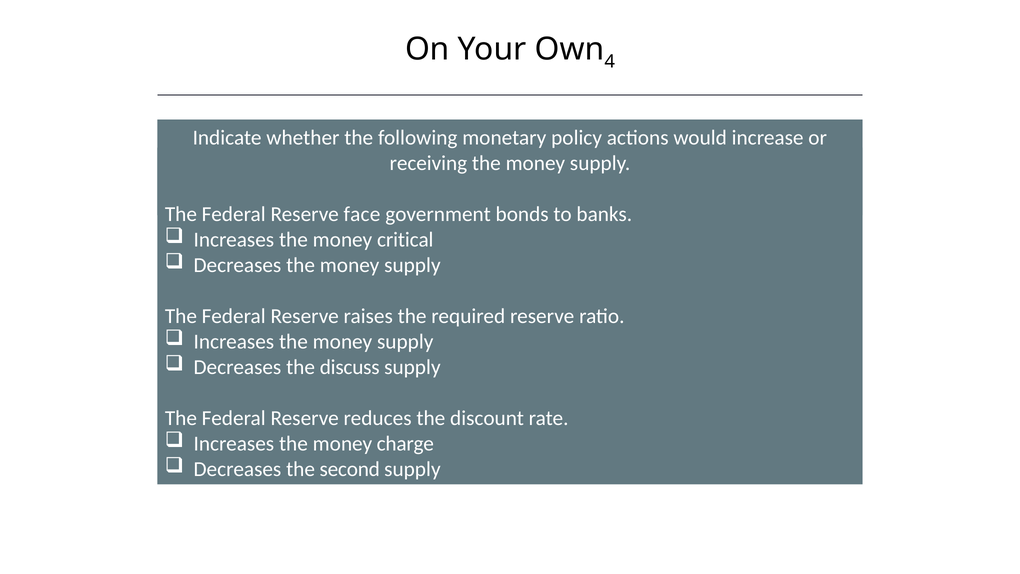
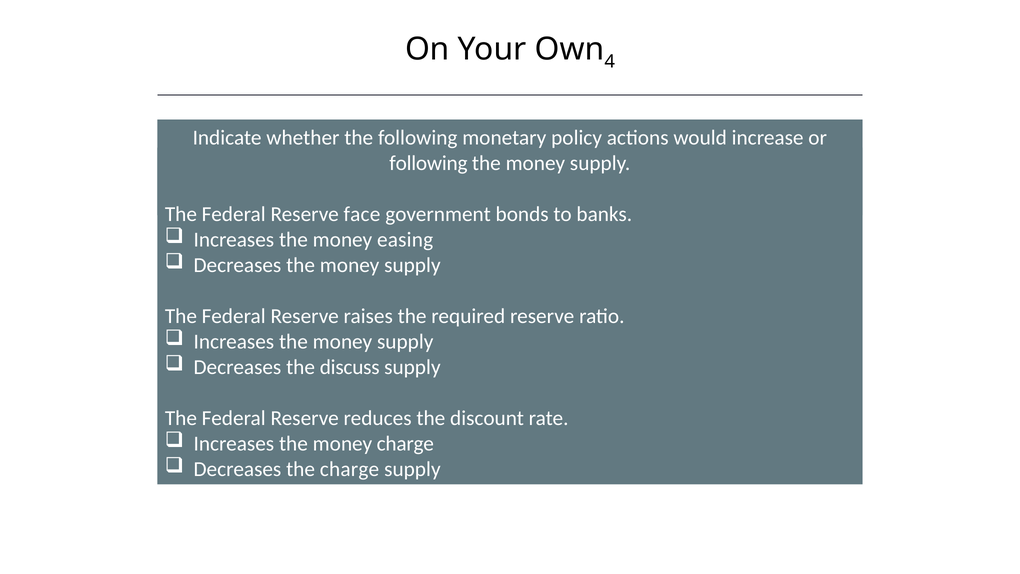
receiving at (428, 163): receiving -> following
critical: critical -> easing
the second: second -> charge
